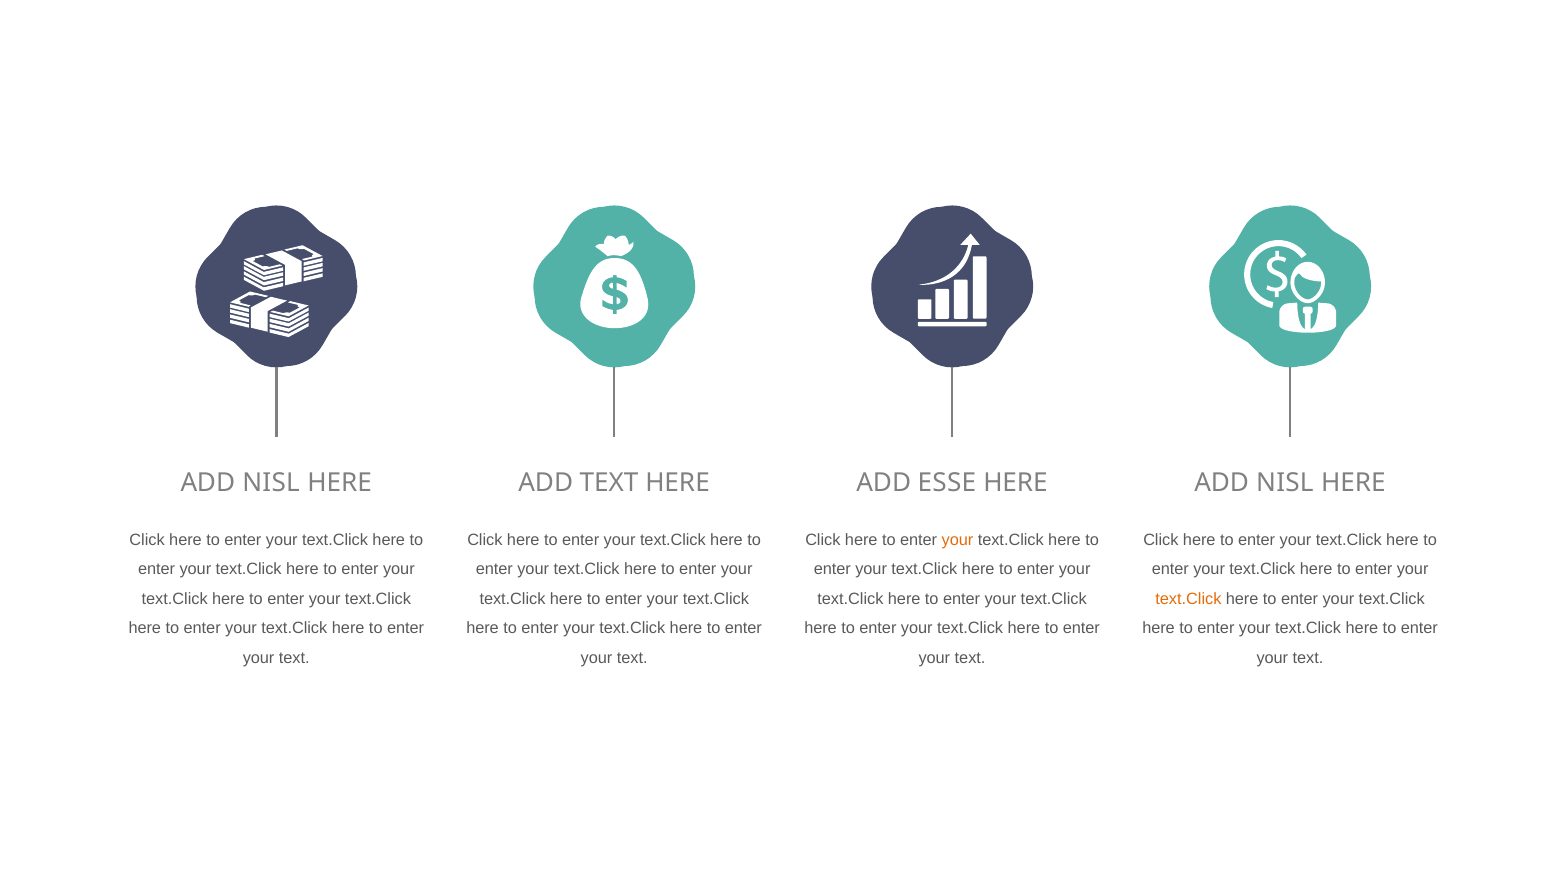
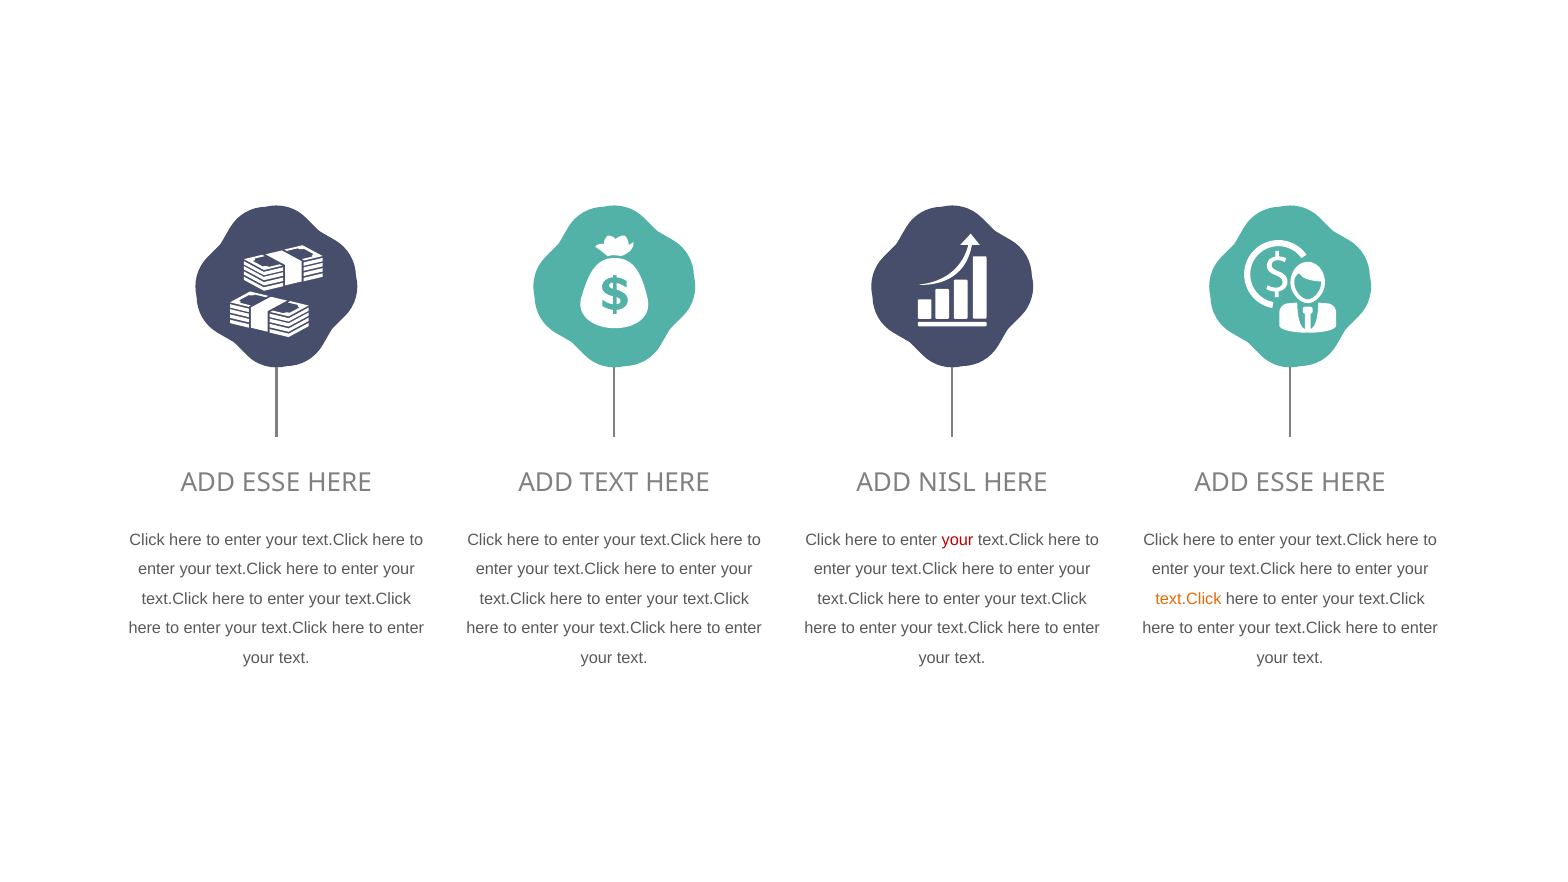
NISL at (271, 482): NISL -> ESSE
ESSE: ESSE -> NISL
NISL at (1285, 482): NISL -> ESSE
your at (958, 540) colour: orange -> red
